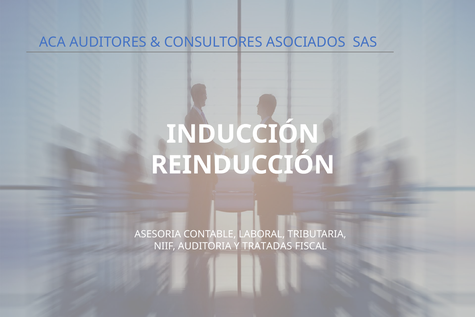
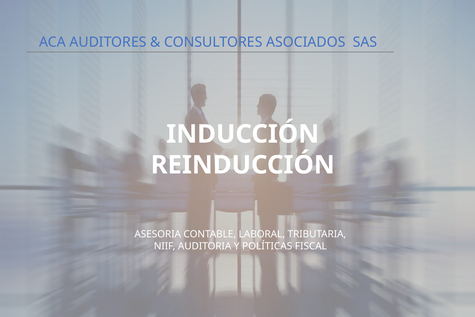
TRATADAS: TRATADAS -> POLÍTICAS
